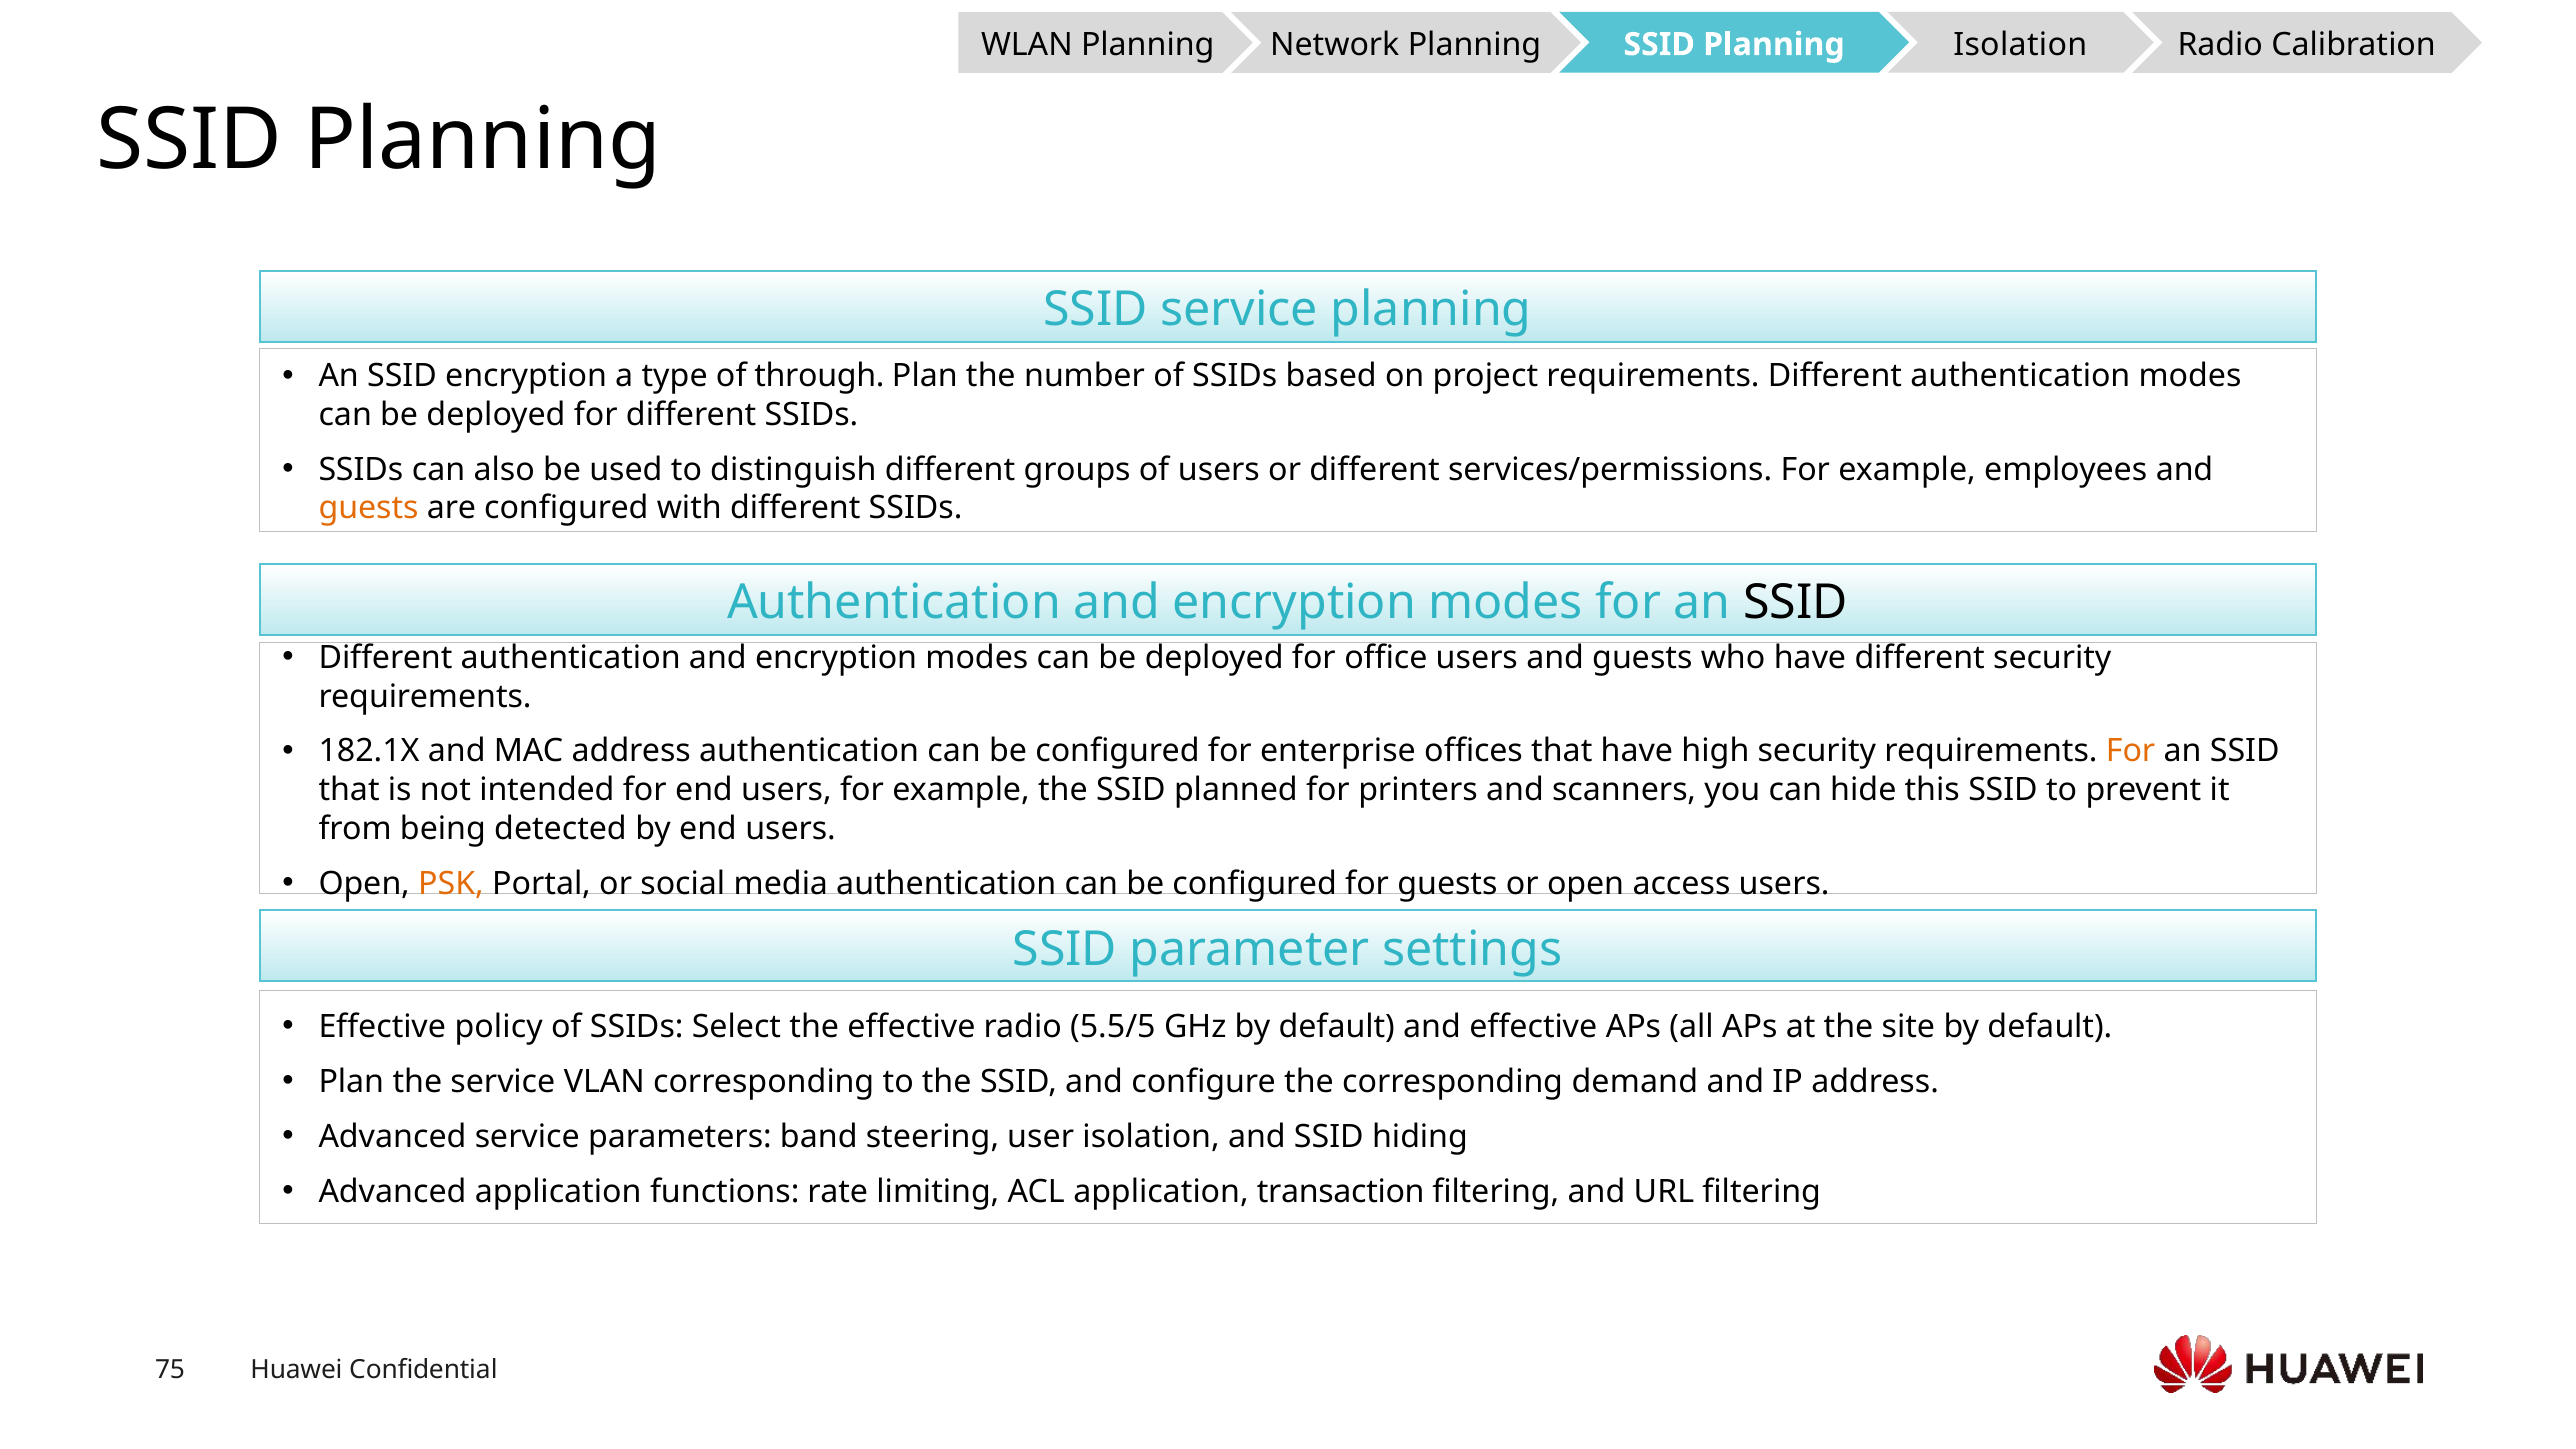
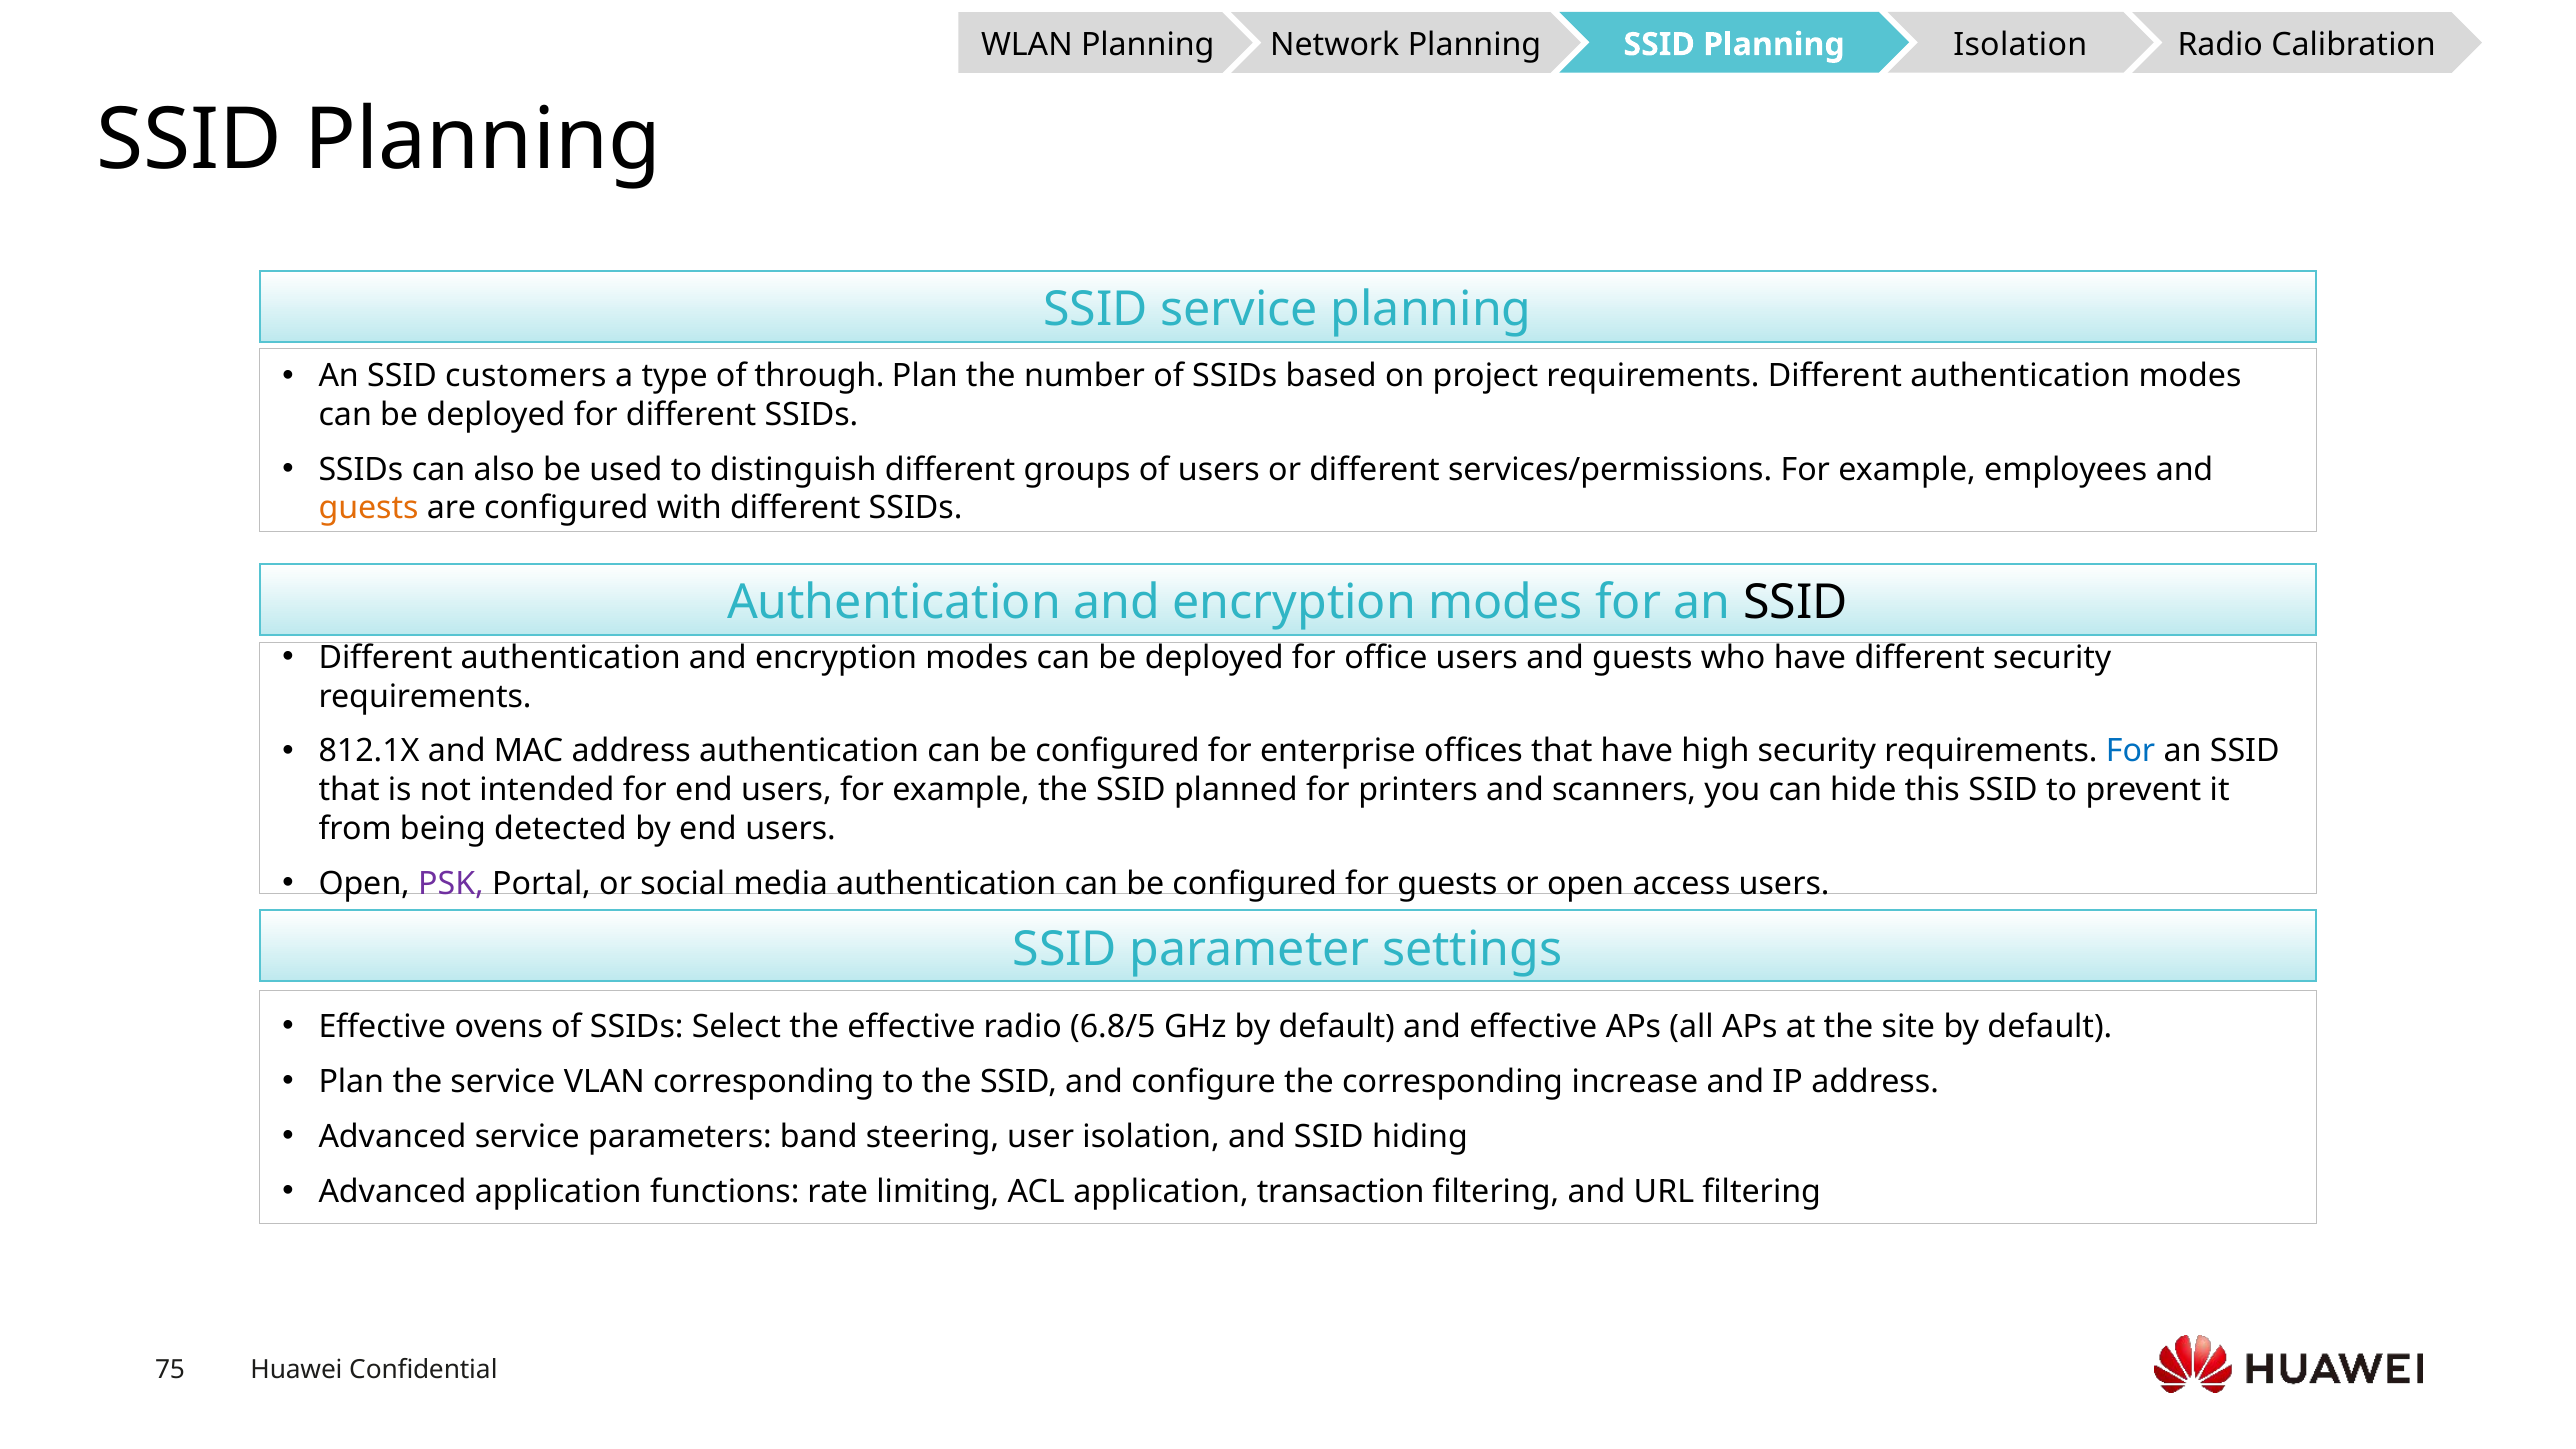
SSID encryption: encryption -> customers
182.1X: 182.1X -> 812.1X
For at (2131, 751) colour: orange -> blue
PSK colour: orange -> purple
policy: policy -> ovens
5.5/5: 5.5/5 -> 6.8/5
demand: demand -> increase
